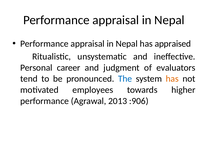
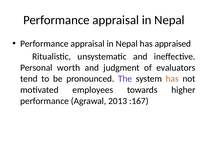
career: career -> worth
The colour: blue -> purple
:906: :906 -> :167
